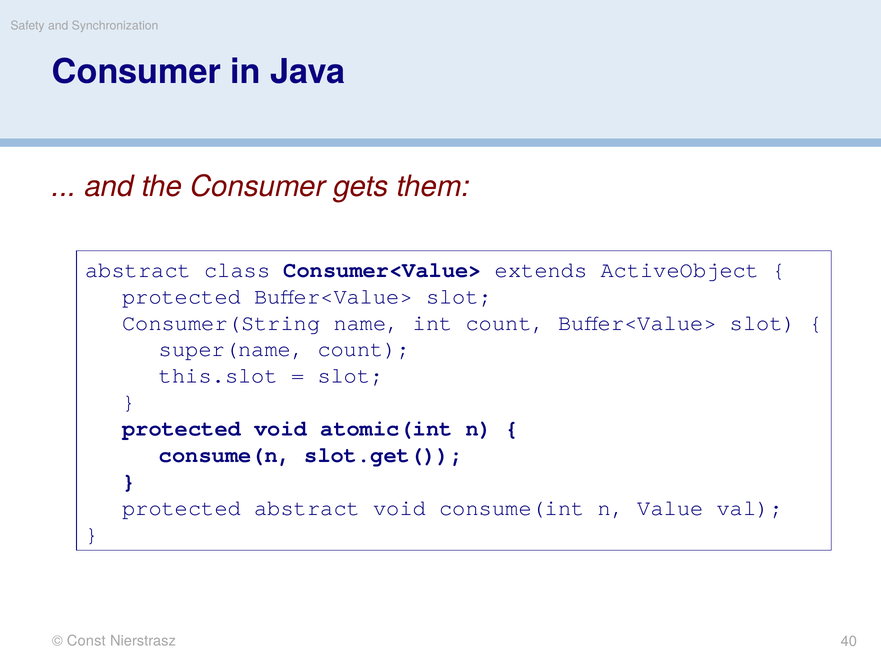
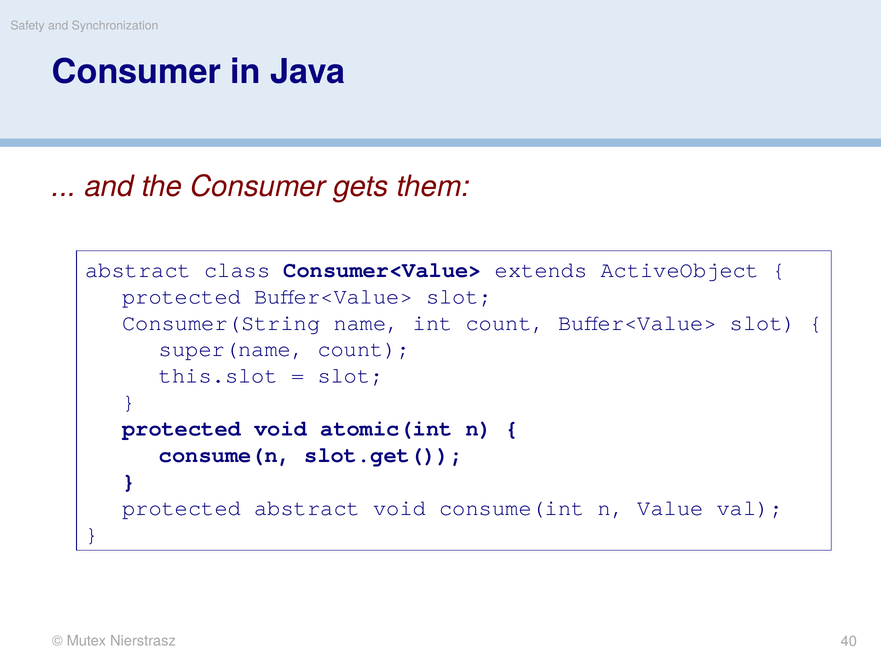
Const: Const -> Mutex
